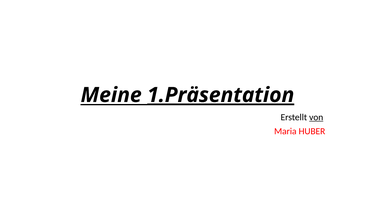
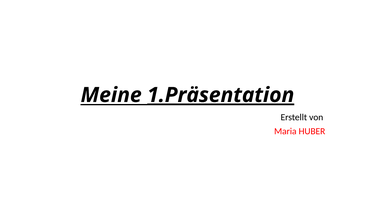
von underline: present -> none
